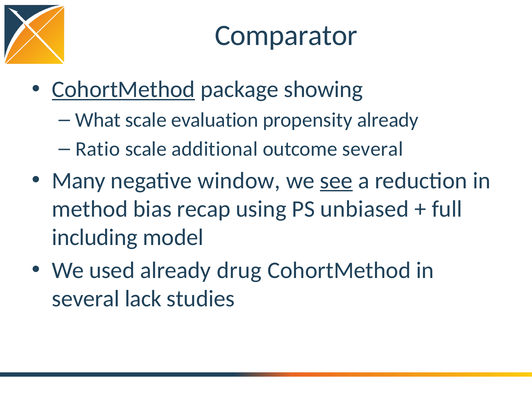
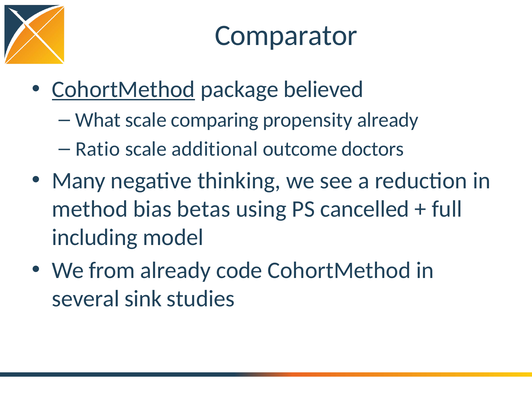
showing: showing -> believed
evaluation: evaluation -> comparing
outcome several: several -> doctors
window: window -> thinking
see underline: present -> none
recap: recap -> betas
unbiased: unbiased -> cancelled
used: used -> from
drug: drug -> code
lack: lack -> sink
